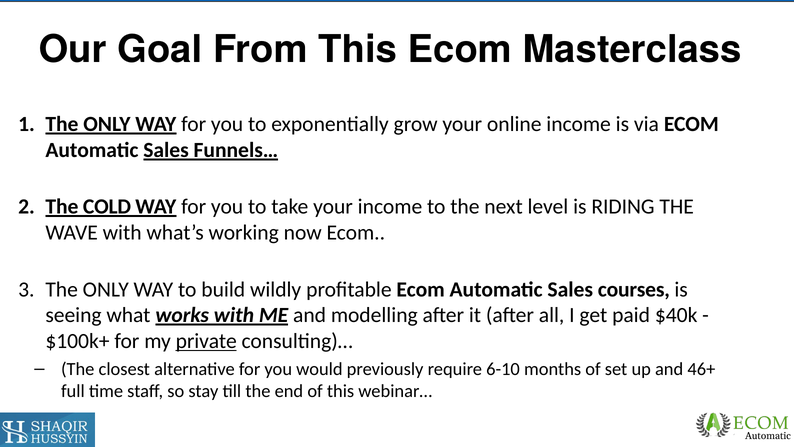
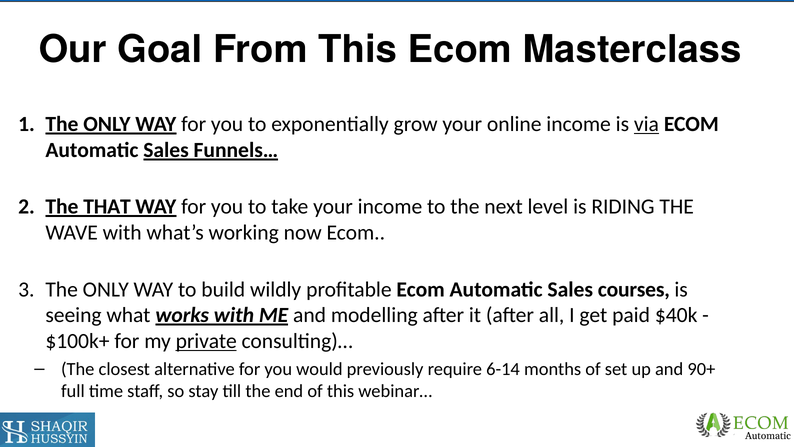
via underline: none -> present
COLD: COLD -> THAT
6-10: 6-10 -> 6-14
46+: 46+ -> 90+
